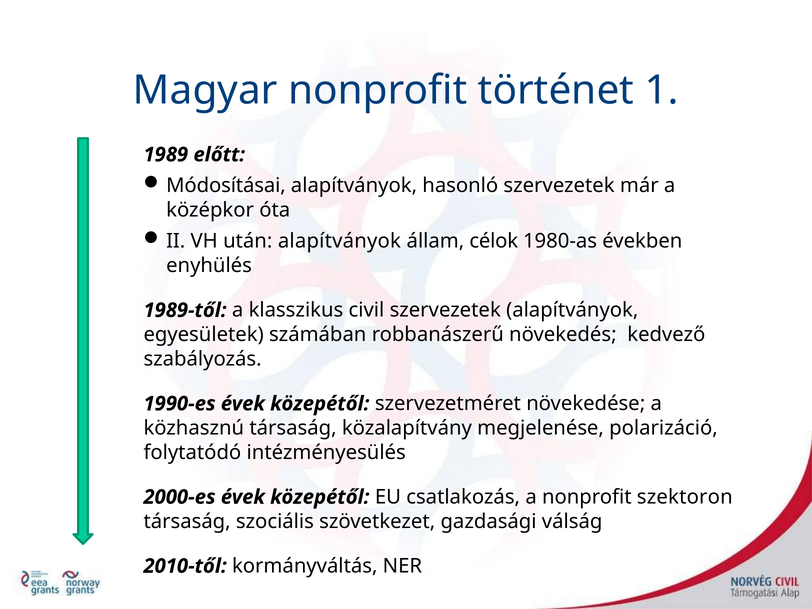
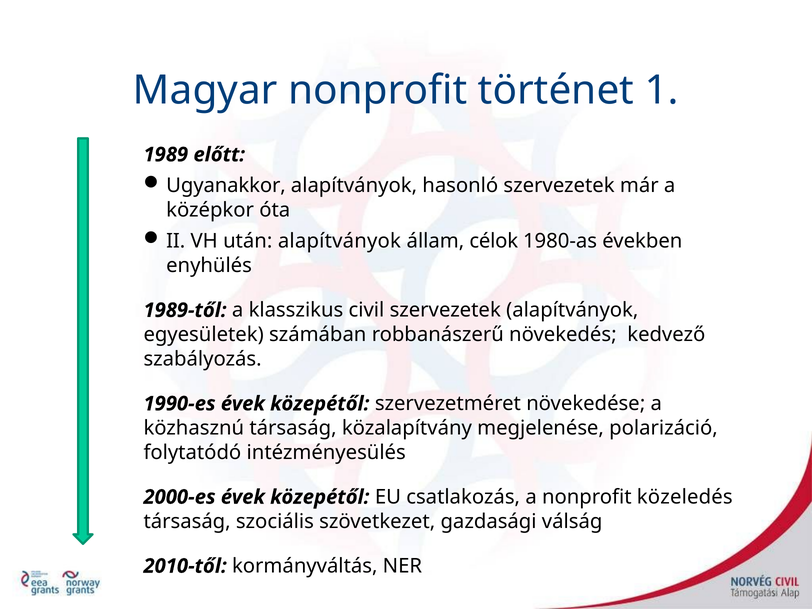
Módosításai: Módosításai -> Ugyanakkor
szektoron: szektoron -> közeledés
